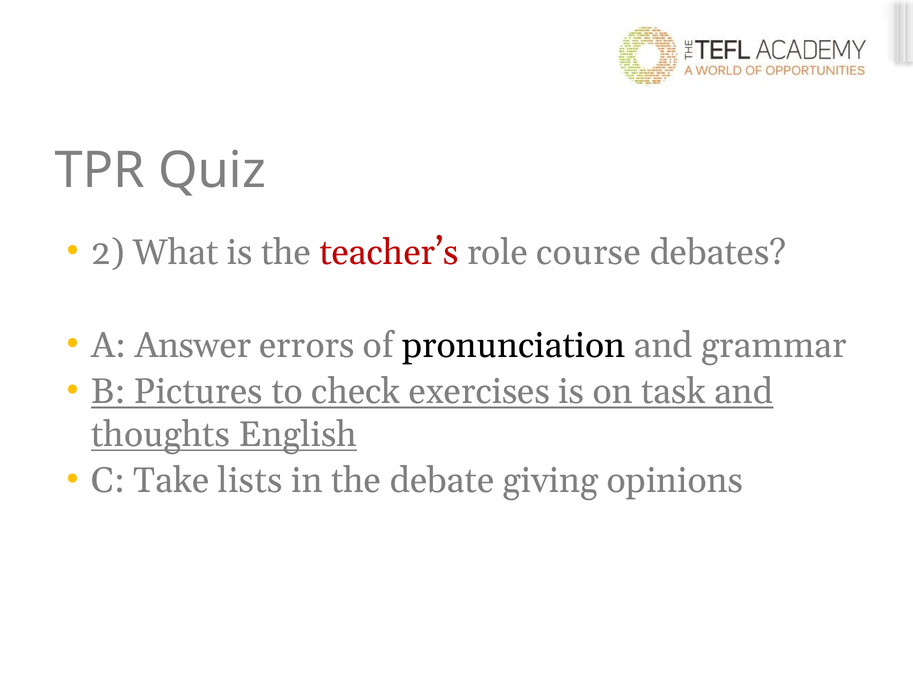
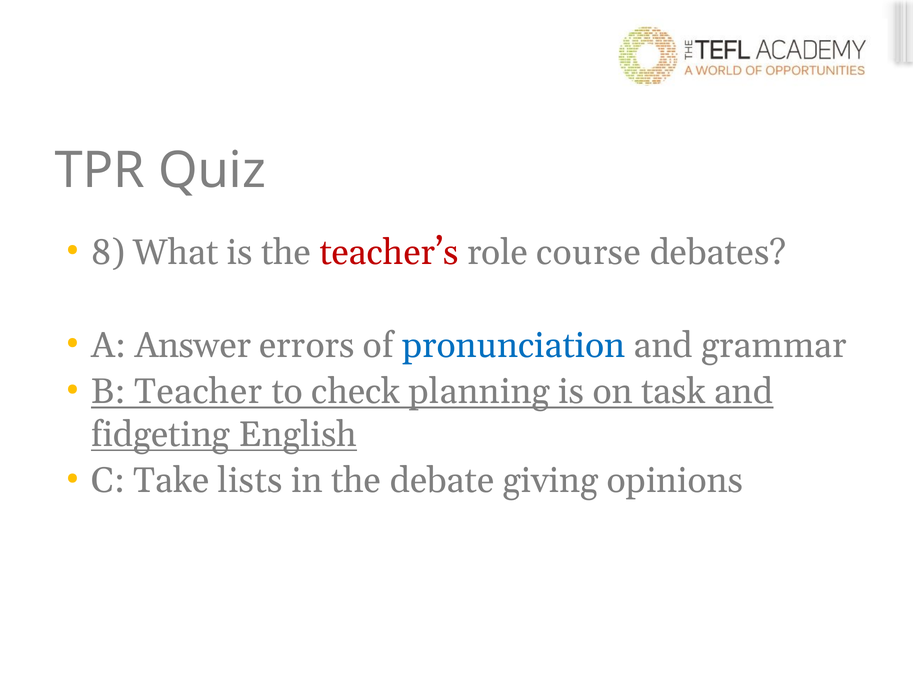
2: 2 -> 8
pronunciation colour: black -> blue
Pictures: Pictures -> Teacher
exercises: exercises -> planning
thoughts: thoughts -> fidgeting
